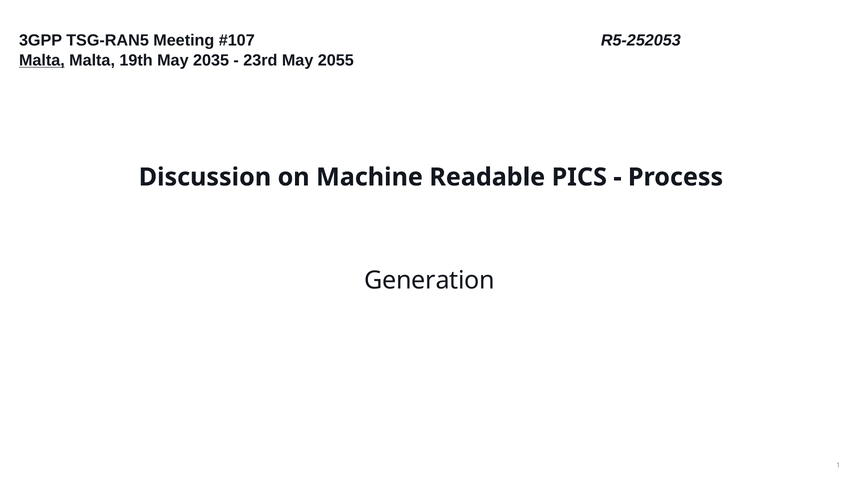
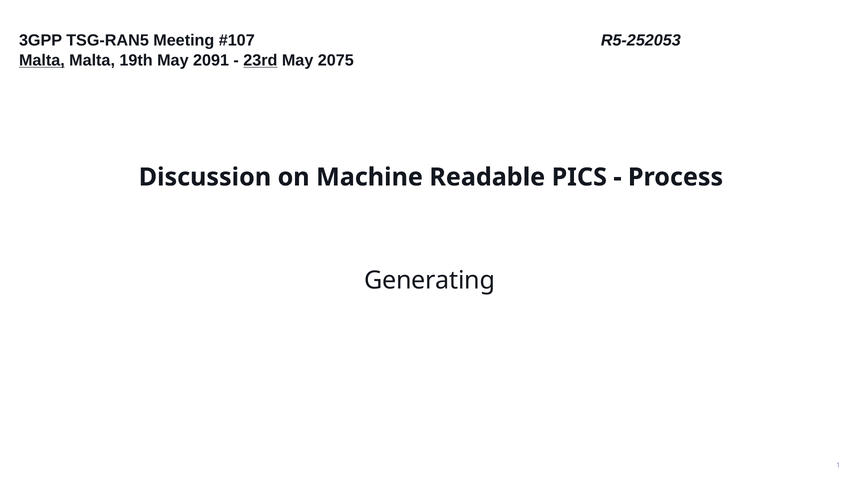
2035: 2035 -> 2091
23rd underline: none -> present
2055: 2055 -> 2075
Generation: Generation -> Generating
